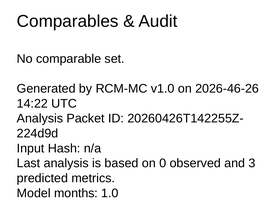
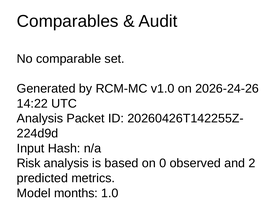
2026-46-26: 2026-46-26 -> 2026-24-26
Last: Last -> Risk
3: 3 -> 2
